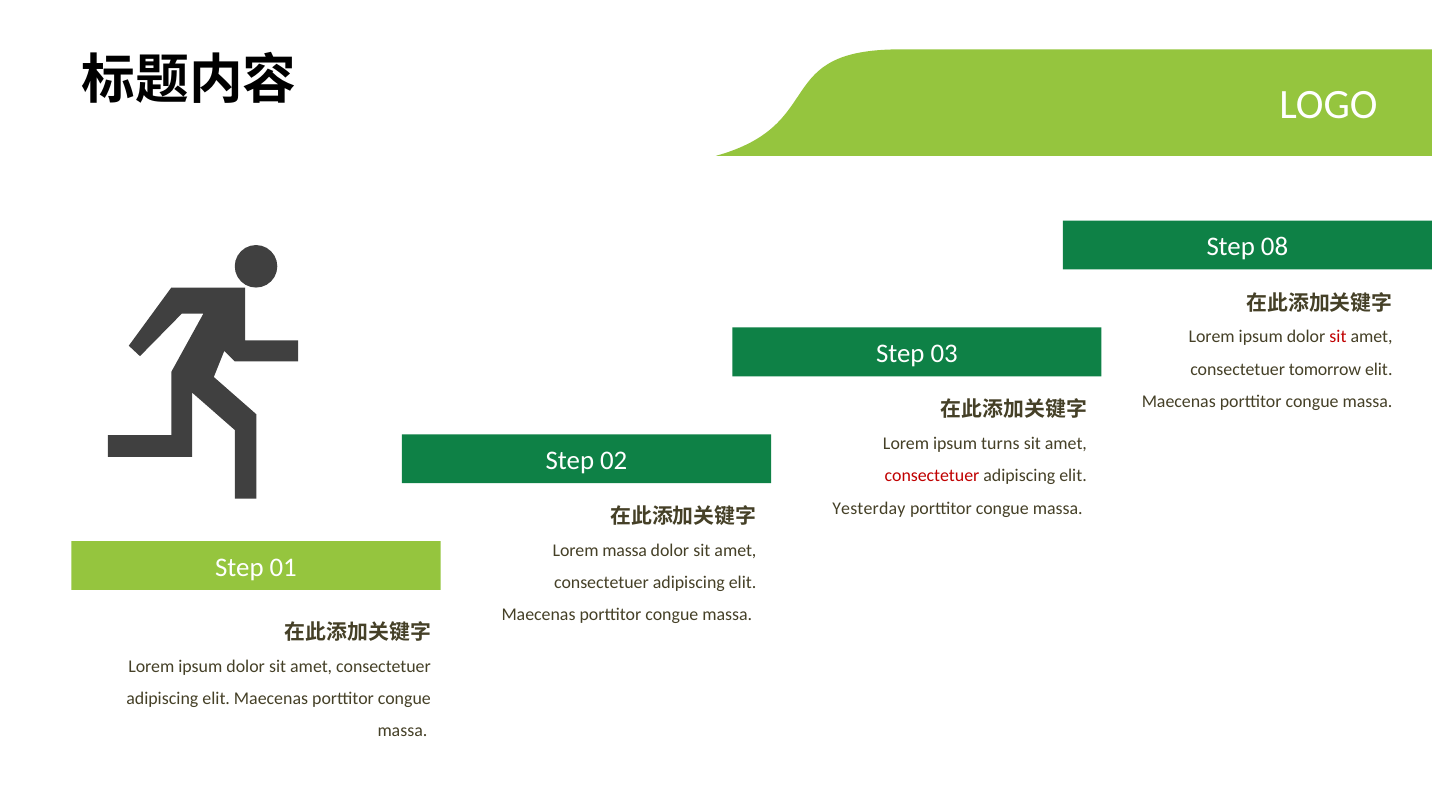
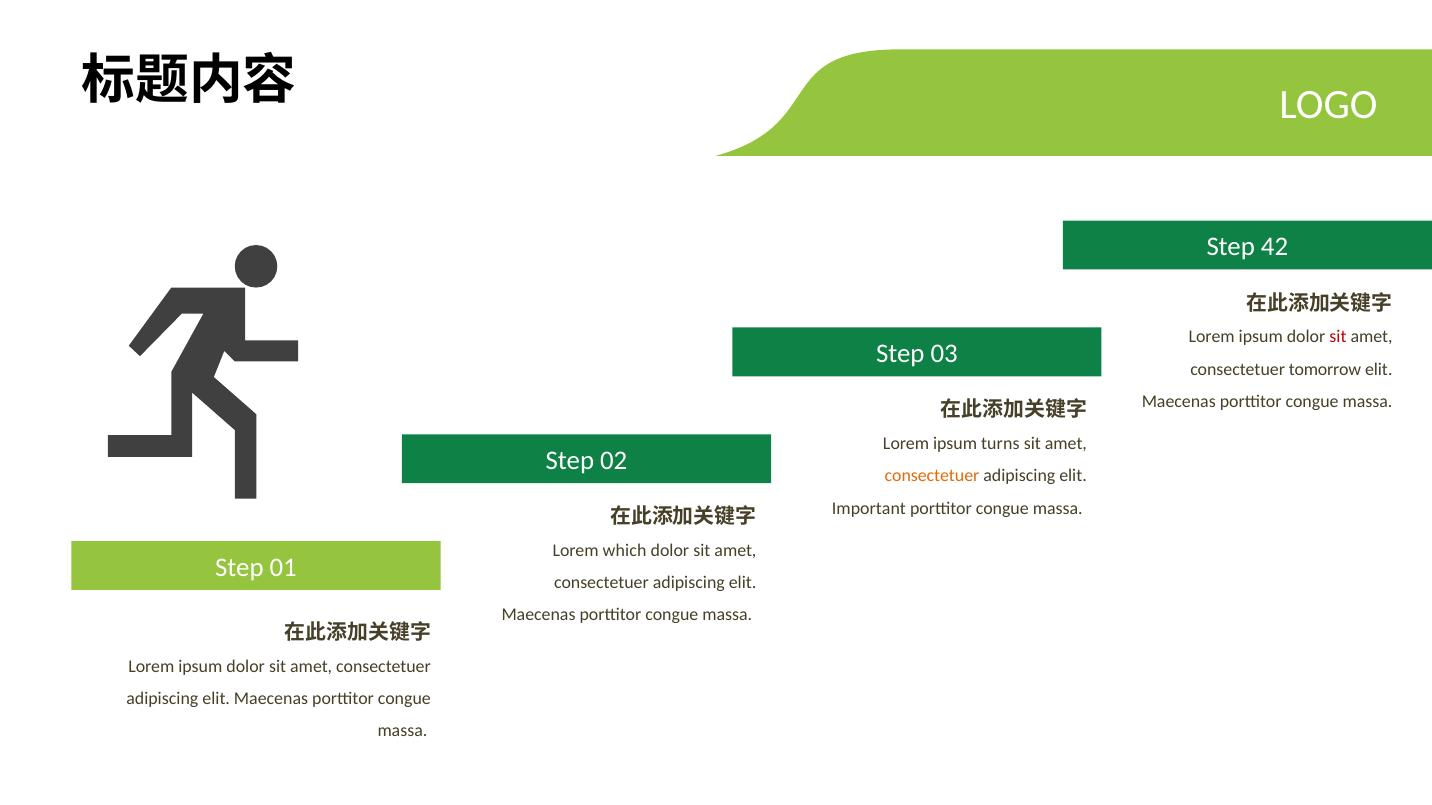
08: 08 -> 42
consectetuer at (932, 476) colour: red -> orange
Yesterday: Yesterday -> Important
Lorem massa: massa -> which
